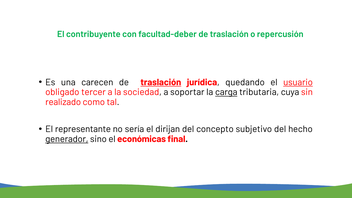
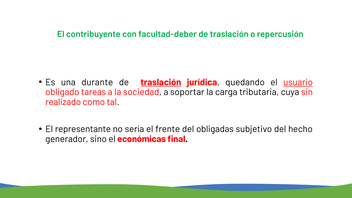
carecen: carecen -> durante
tercer: tercer -> tareas
carga underline: present -> none
dirijan: dirijan -> frente
concepto: concepto -> obligadas
generador underline: present -> none
